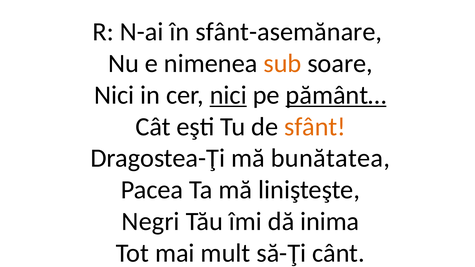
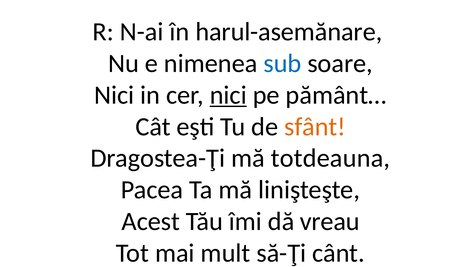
sfânt-asemănare: sfânt-asemănare -> harul-asemănare
sub colour: orange -> blue
pământ… underline: present -> none
bunătatea: bunătatea -> totdeauna
Negri: Negri -> Acest
inima: inima -> vreau
